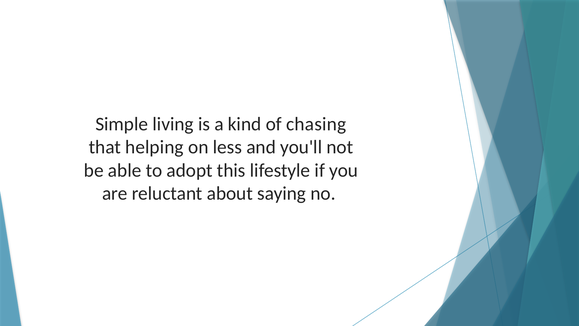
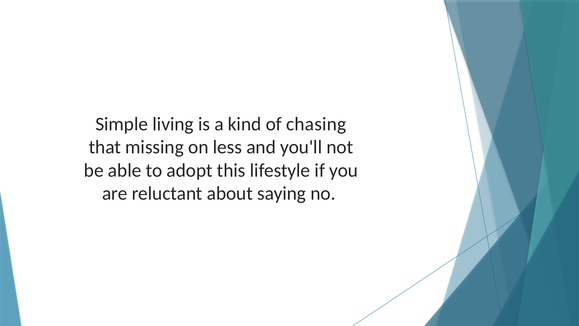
helping: helping -> missing
